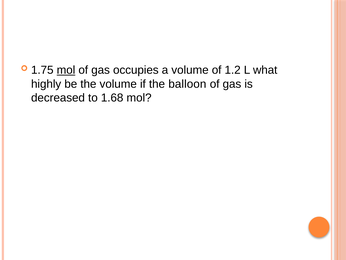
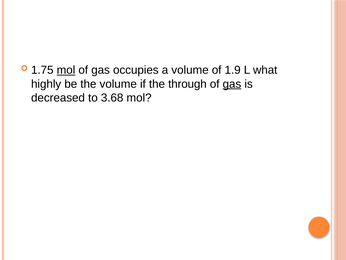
1.2: 1.2 -> 1.9
balloon: balloon -> through
gas at (232, 84) underline: none -> present
1.68: 1.68 -> 3.68
